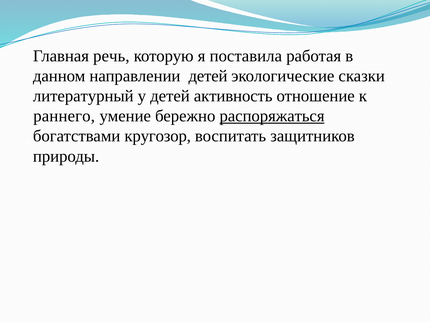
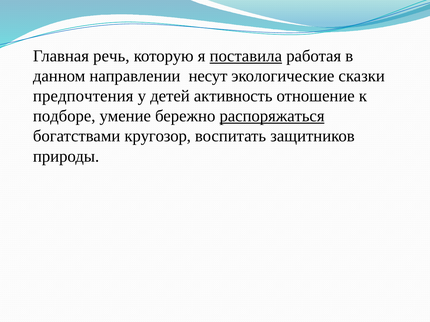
поставила underline: none -> present
направлении детей: детей -> несут
литературный: литературный -> предпочтения
раннего: раннего -> подборе
